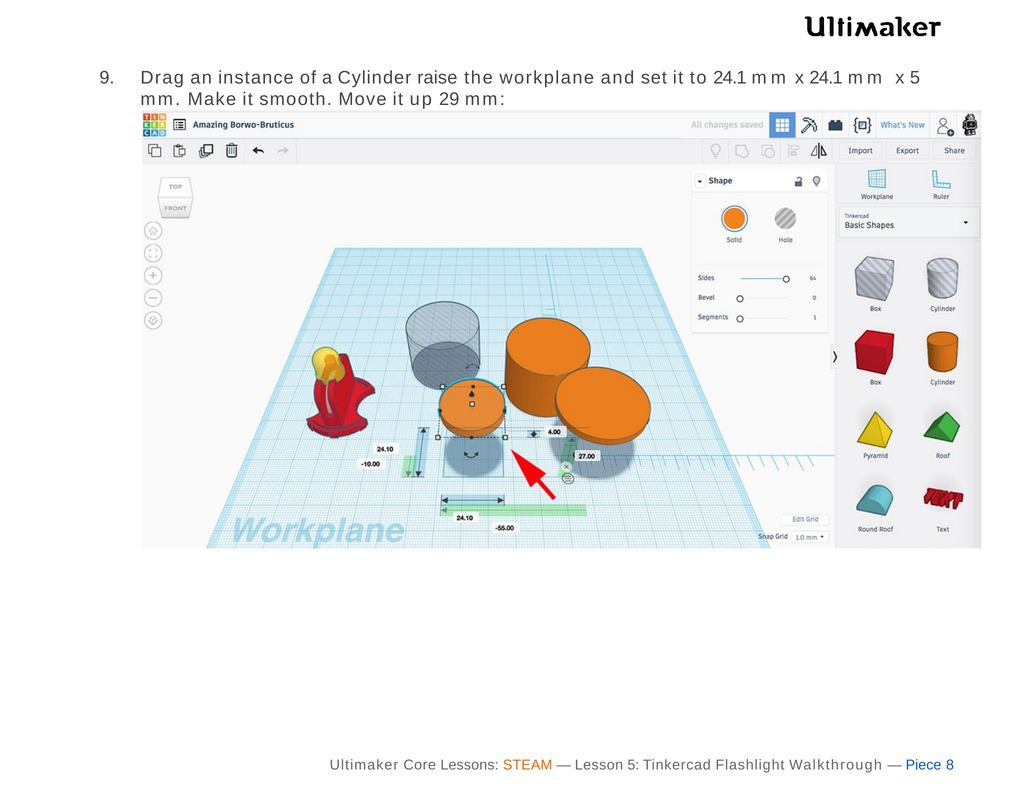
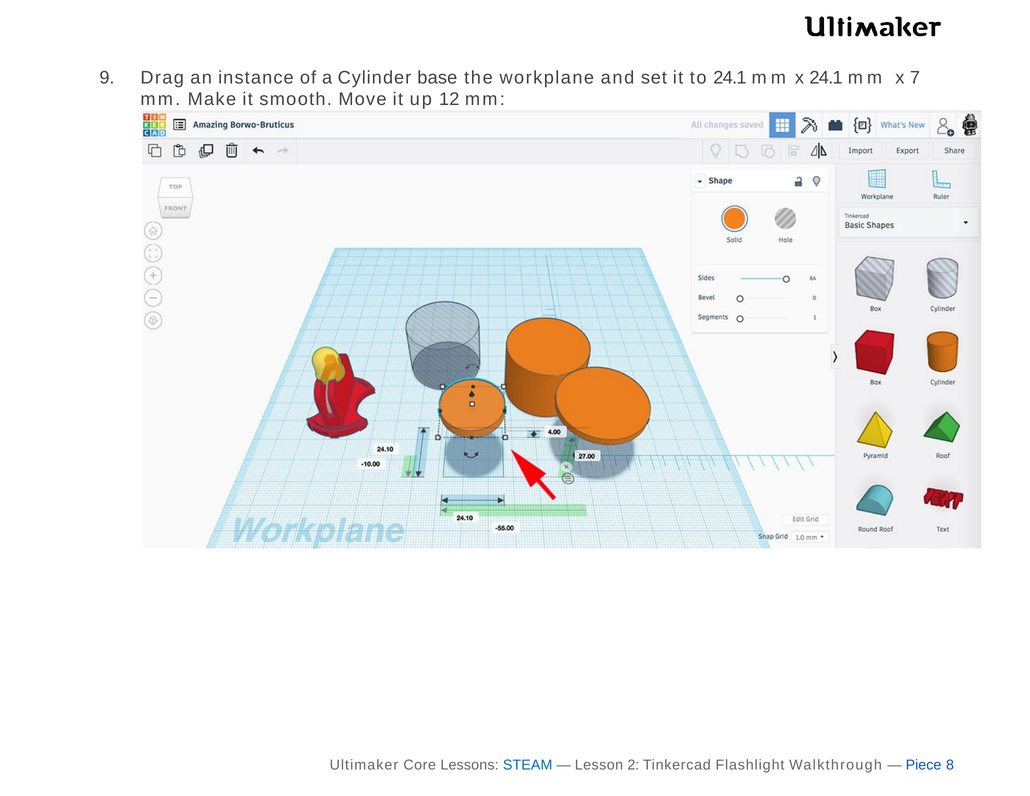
raise: raise -> base
x 5: 5 -> 7
29: 29 -> 12
STEAM colour: orange -> blue
Lesson 5: 5 -> 2
